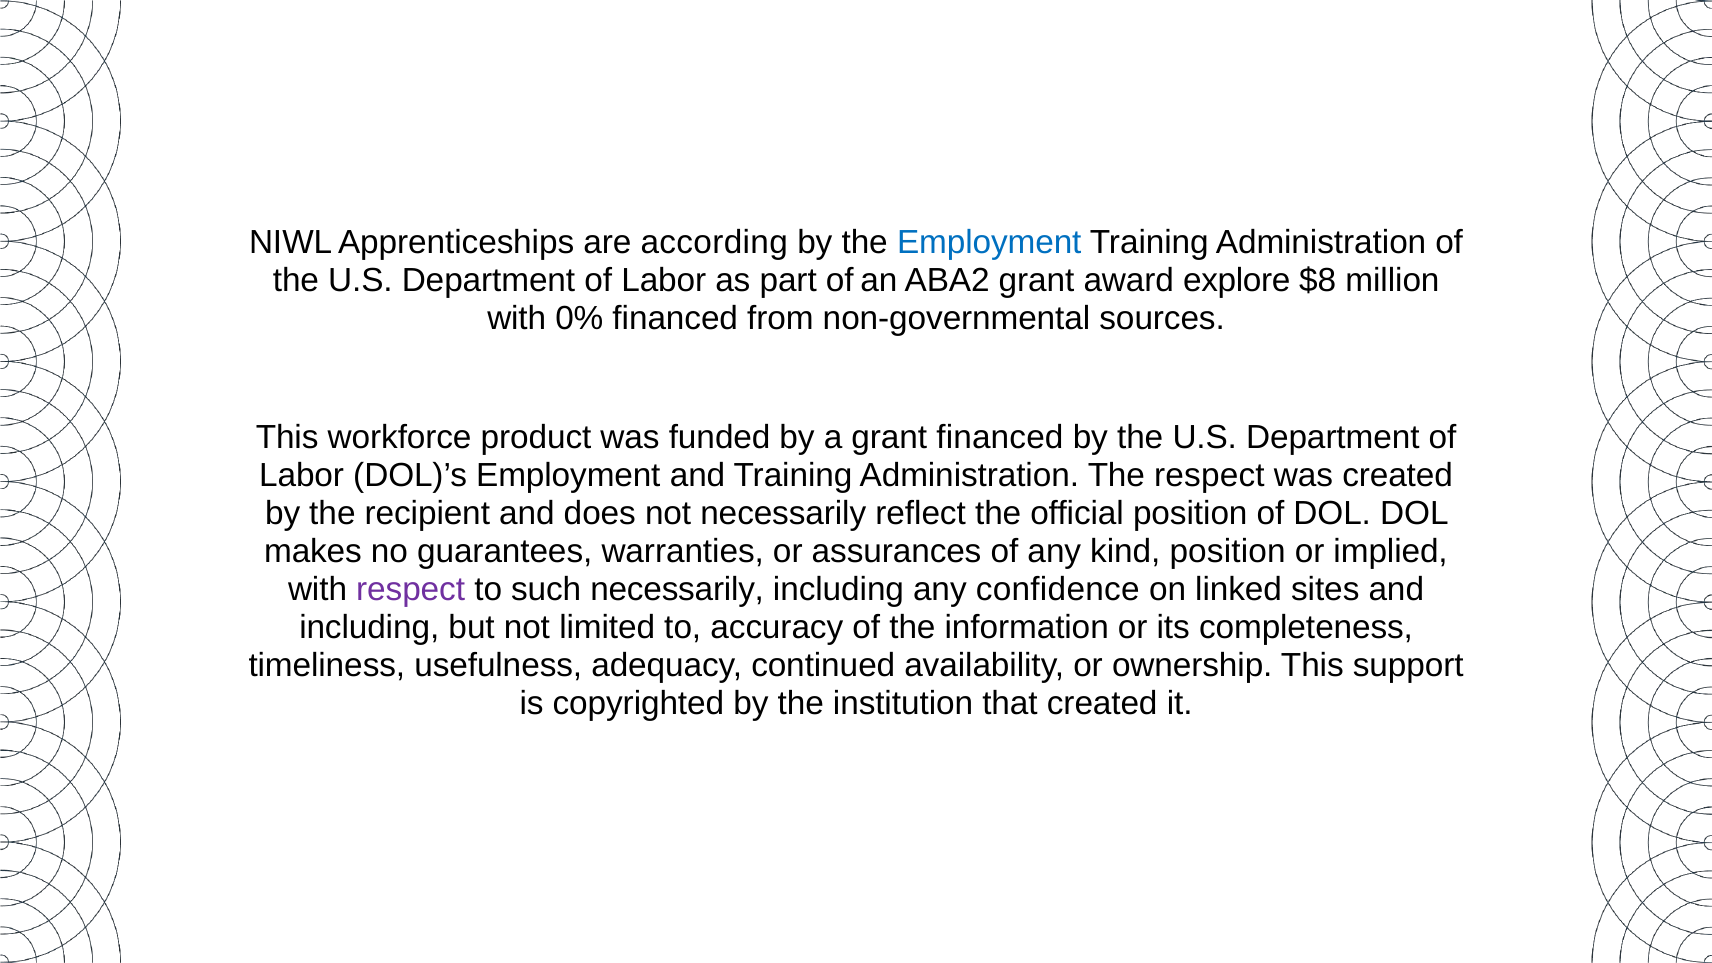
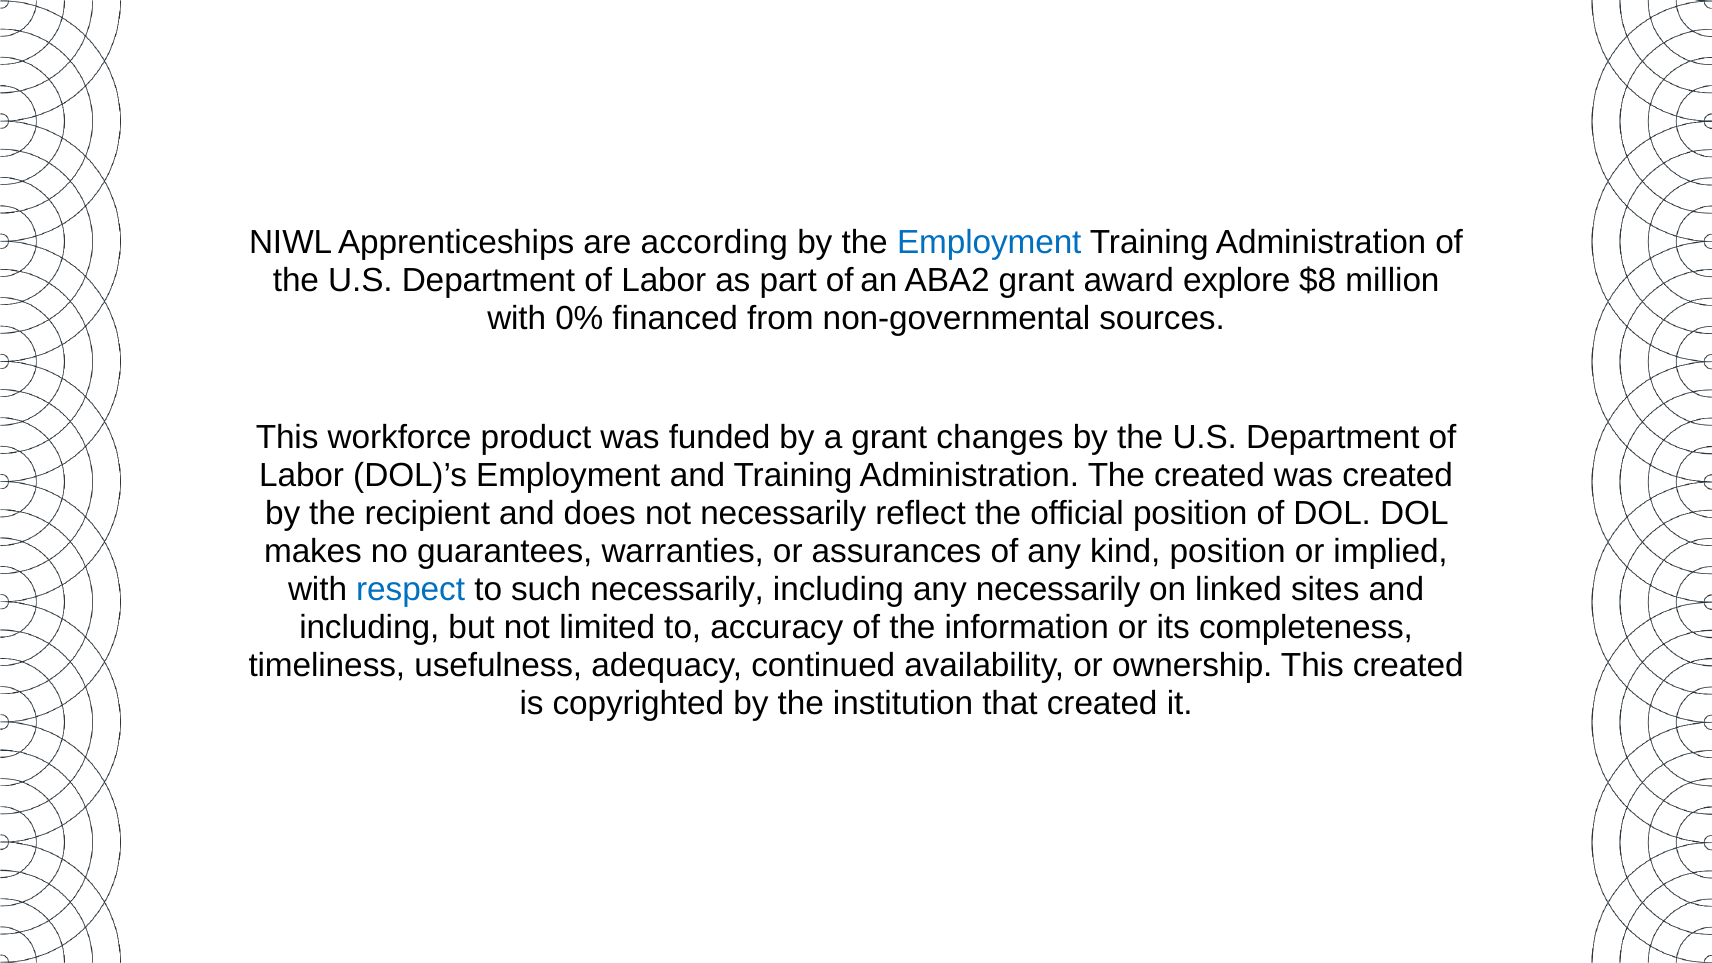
grant financed: financed -> changes
The respect: respect -> created
respect at (411, 589) colour: purple -> blue
any confidence: confidence -> necessarily
This support: support -> created
